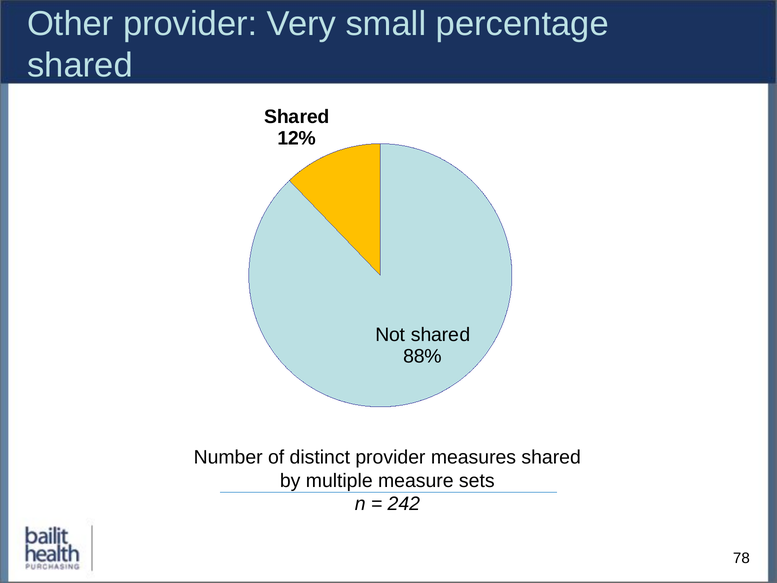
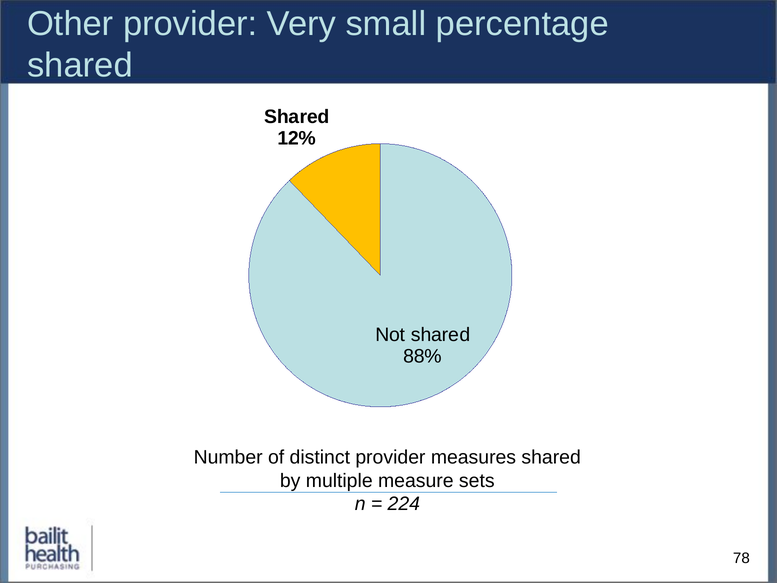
242: 242 -> 224
